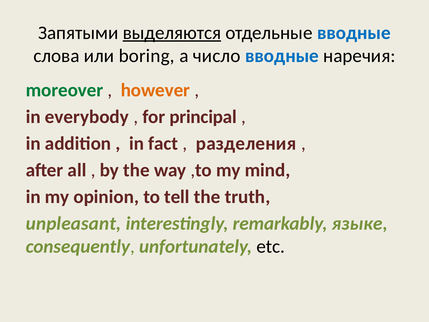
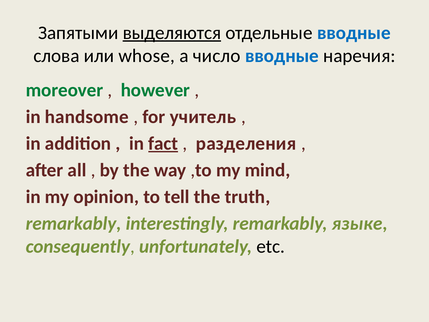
boring: boring -> whose
however colour: orange -> green
everybody: everybody -> handsome
principal: principal -> учитель
fact underline: none -> present
unpleasant at (73, 224): unpleasant -> remarkably
